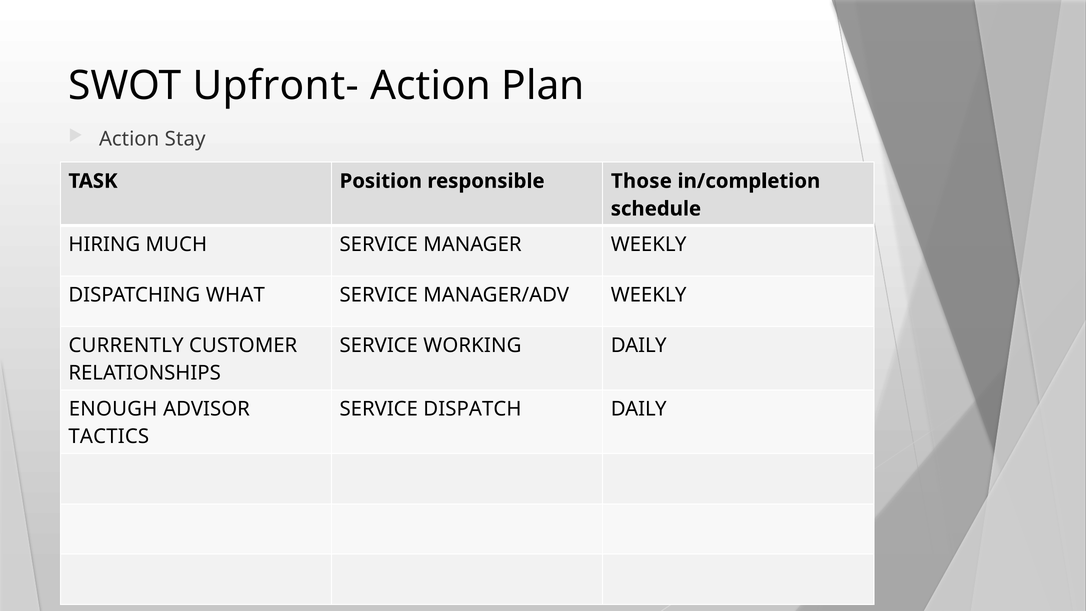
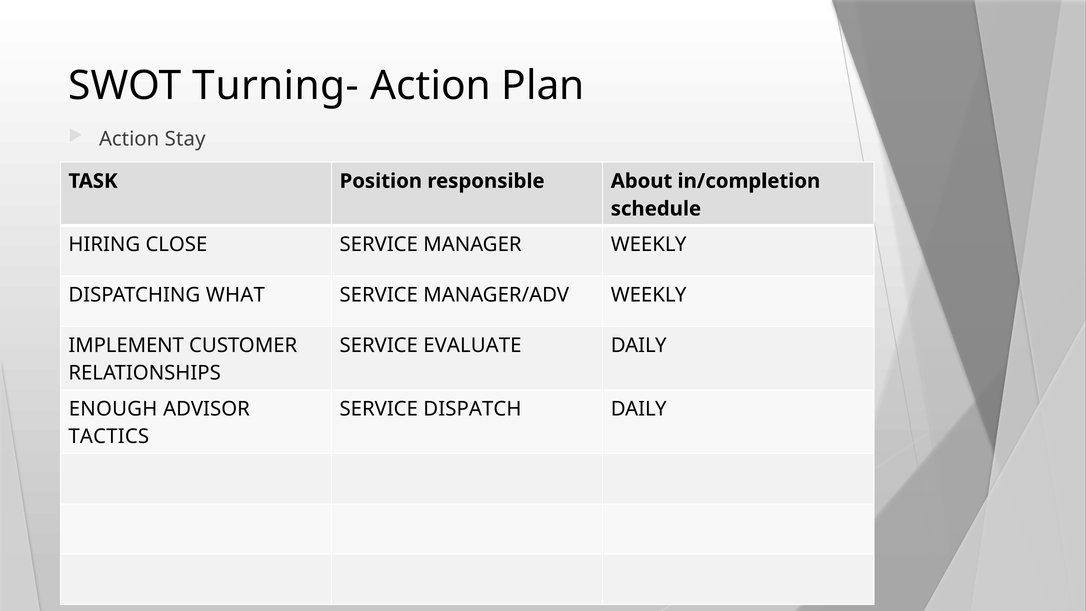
Upfront-: Upfront- -> Turning-
Those: Those -> About
MUCH: MUCH -> CLOSE
CURRENTLY: CURRENTLY -> IMPLEMENT
WORKING: WORKING -> EVALUATE
